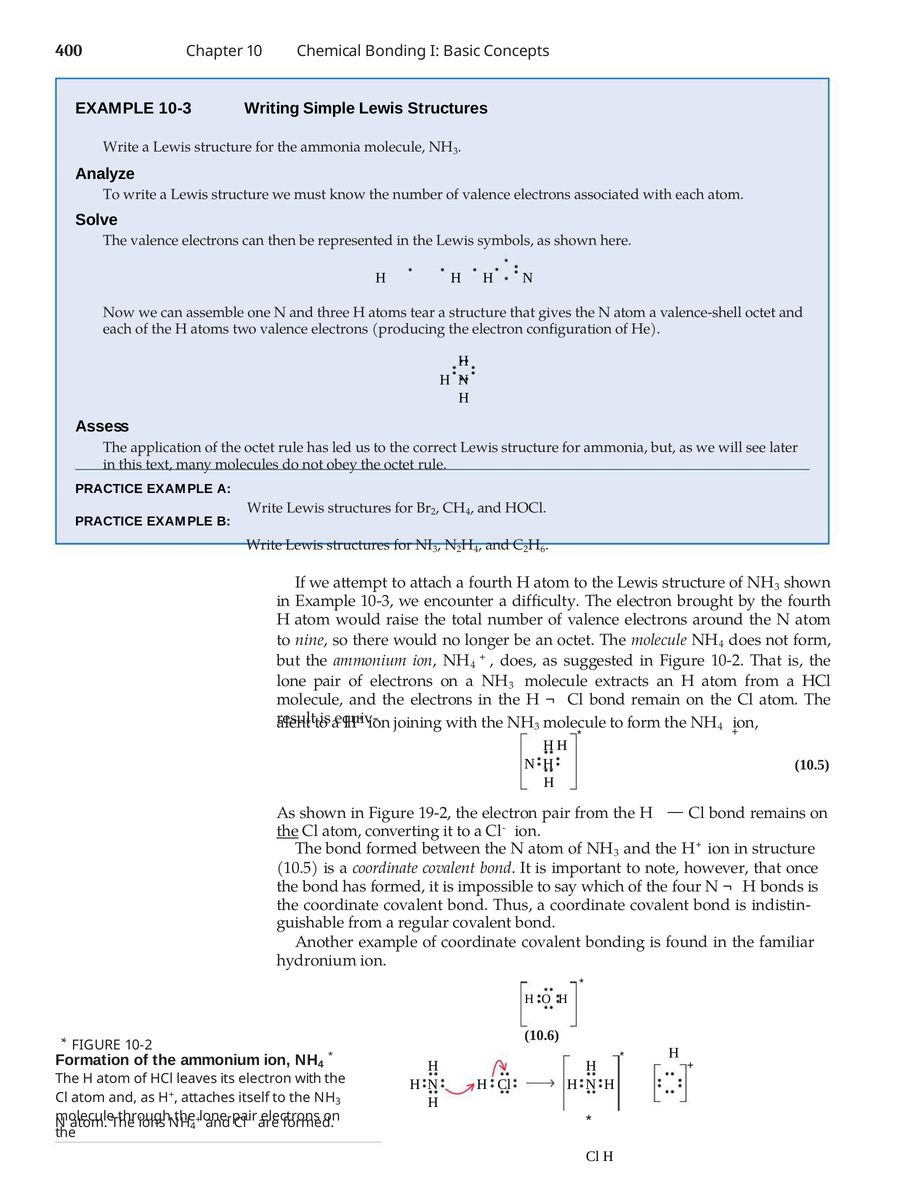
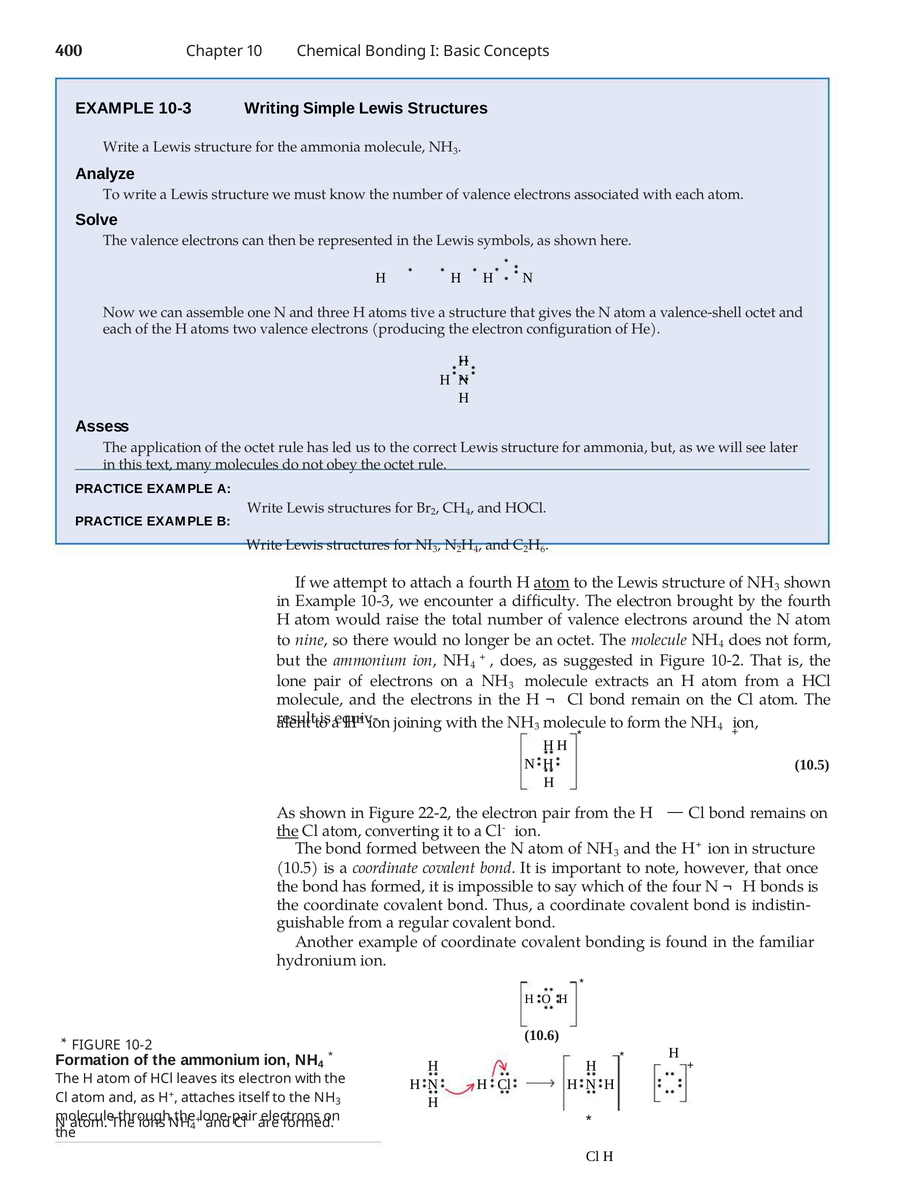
tear: tear -> tive
atom at (552, 582) underline: none -> present
19-2: 19-2 -> 22-2
